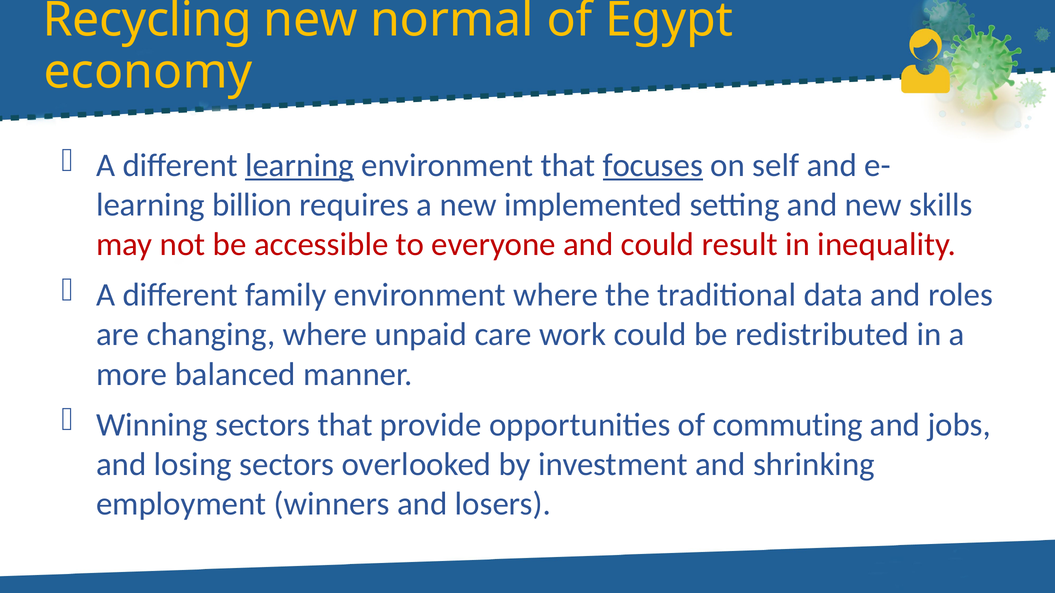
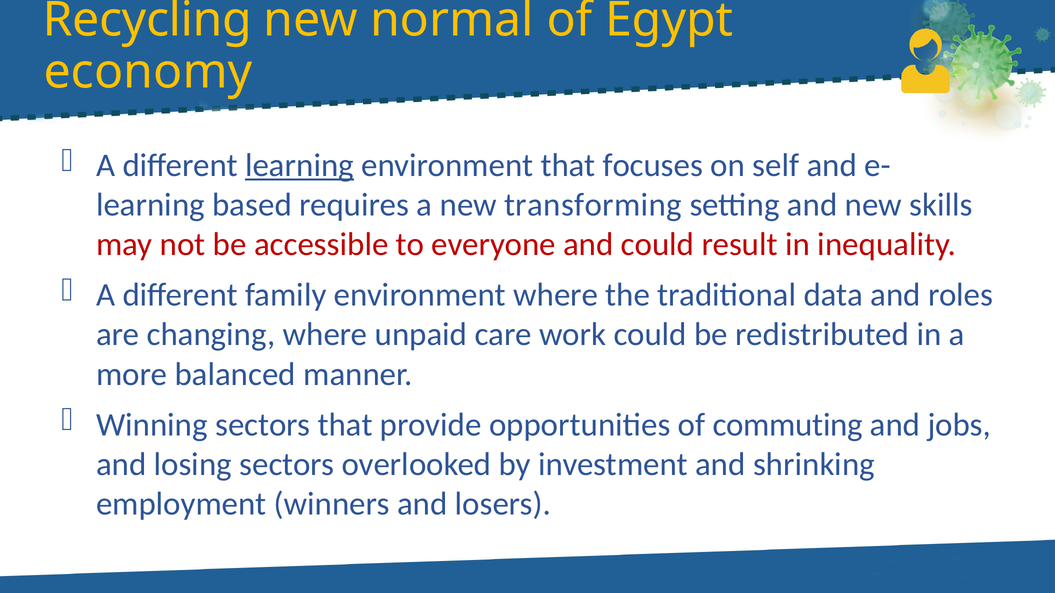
focuses underline: present -> none
billion: billion -> based
implemented: implemented -> transforming
